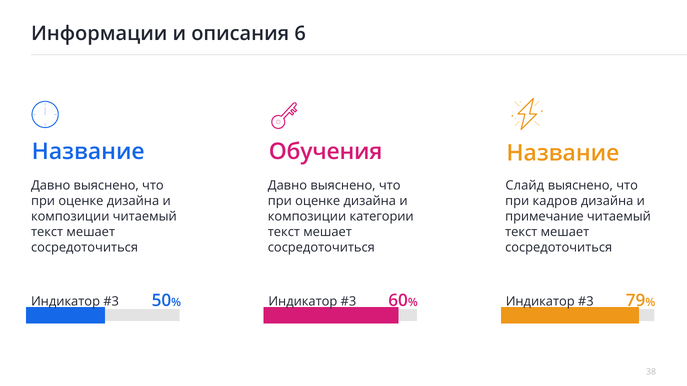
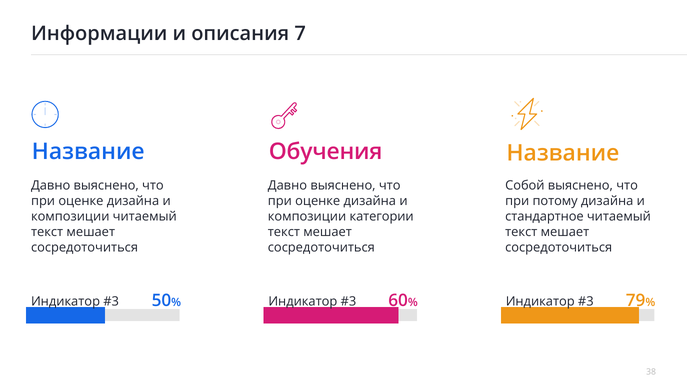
6: 6 -> 7
Слайд: Слайд -> Собой
кадров: кадров -> потому
примечание: примечание -> стандартное
